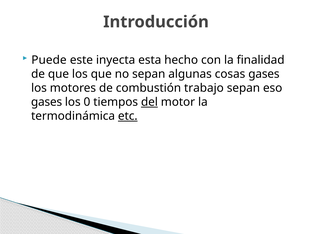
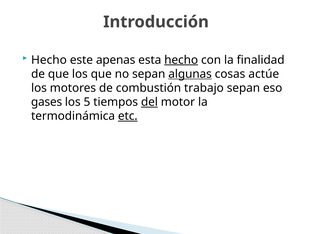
Puede at (49, 60): Puede -> Hecho
inyecta: inyecta -> apenas
hecho at (181, 60) underline: none -> present
algunas underline: none -> present
cosas gases: gases -> actúe
0: 0 -> 5
